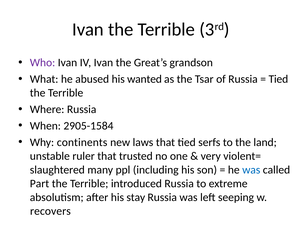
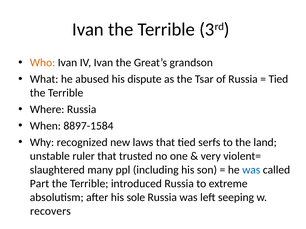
Who colour: purple -> orange
wanted: wanted -> dispute
2905-1584: 2905-1584 -> 8897-1584
continents: continents -> recognized
stay: stay -> sole
